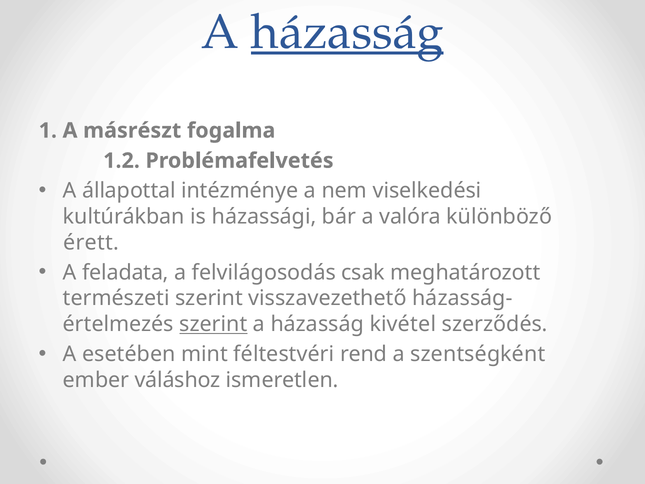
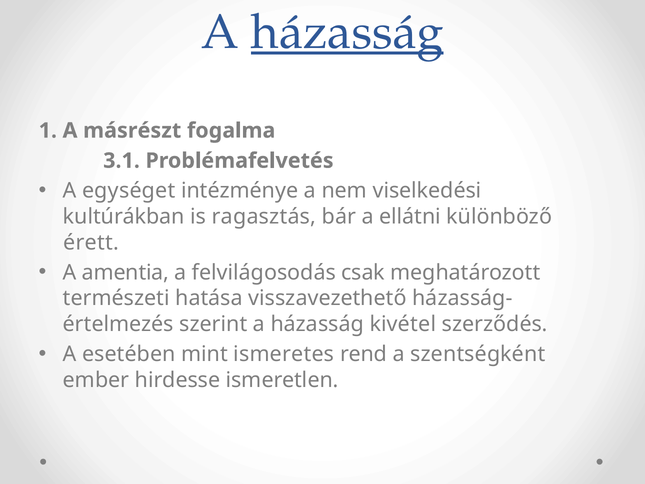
1.2: 1.2 -> 3.1
állapottal: állapottal -> egységet
házassági: házassági -> ragasztás
valóra: valóra -> ellátni
feladata: feladata -> amentia
természeti szerint: szerint -> hatása
szerint at (213, 324) underline: present -> none
féltestvéri: féltestvéri -> ismeretes
váláshoz: váláshoz -> hirdesse
